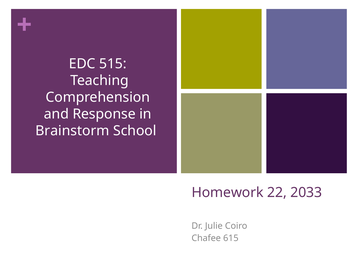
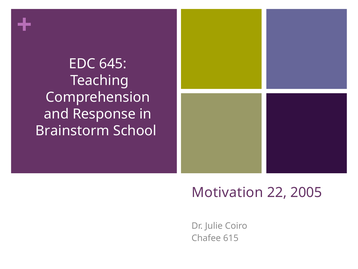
515: 515 -> 645
Homework: Homework -> Motivation
2033: 2033 -> 2005
